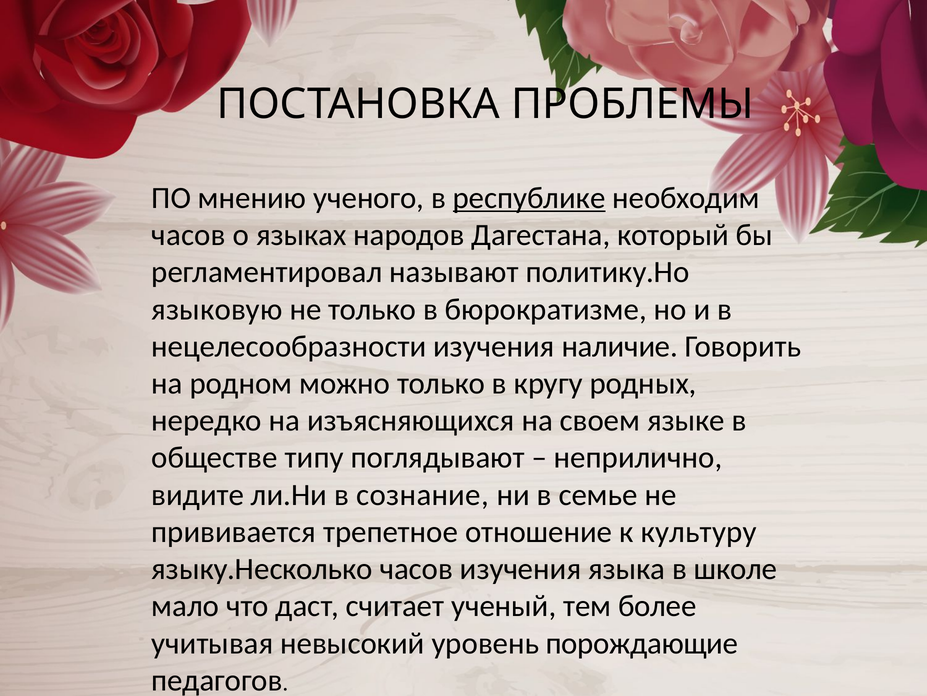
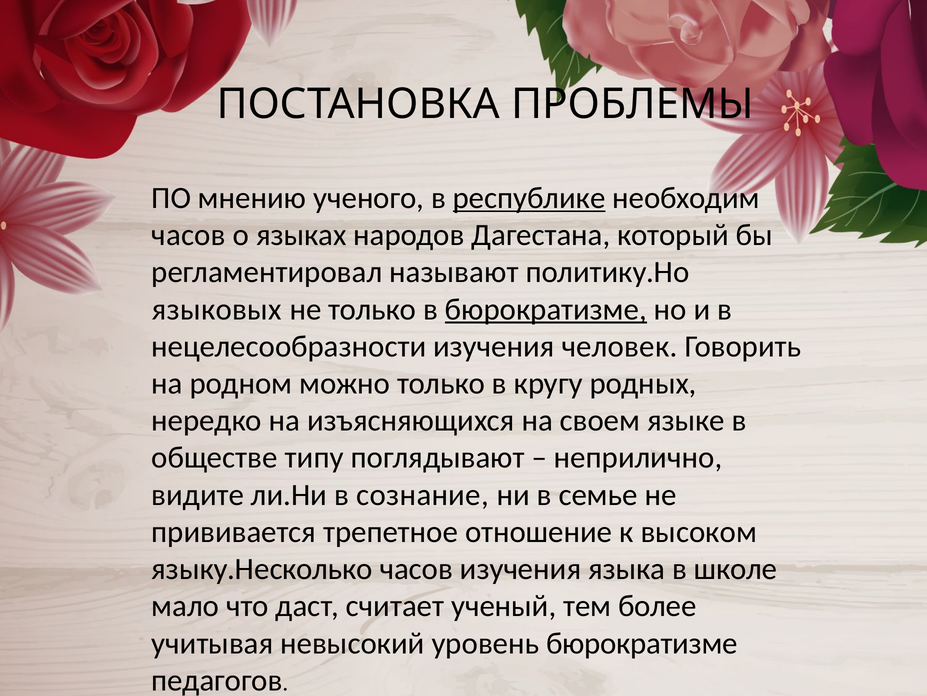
языковую: языковую -> языковых
бюрократизме at (546, 309) underline: none -> present
наличие: наличие -> человек
культуру: культуру -> высоком
уровень порождающие: порождающие -> бюрократизме
